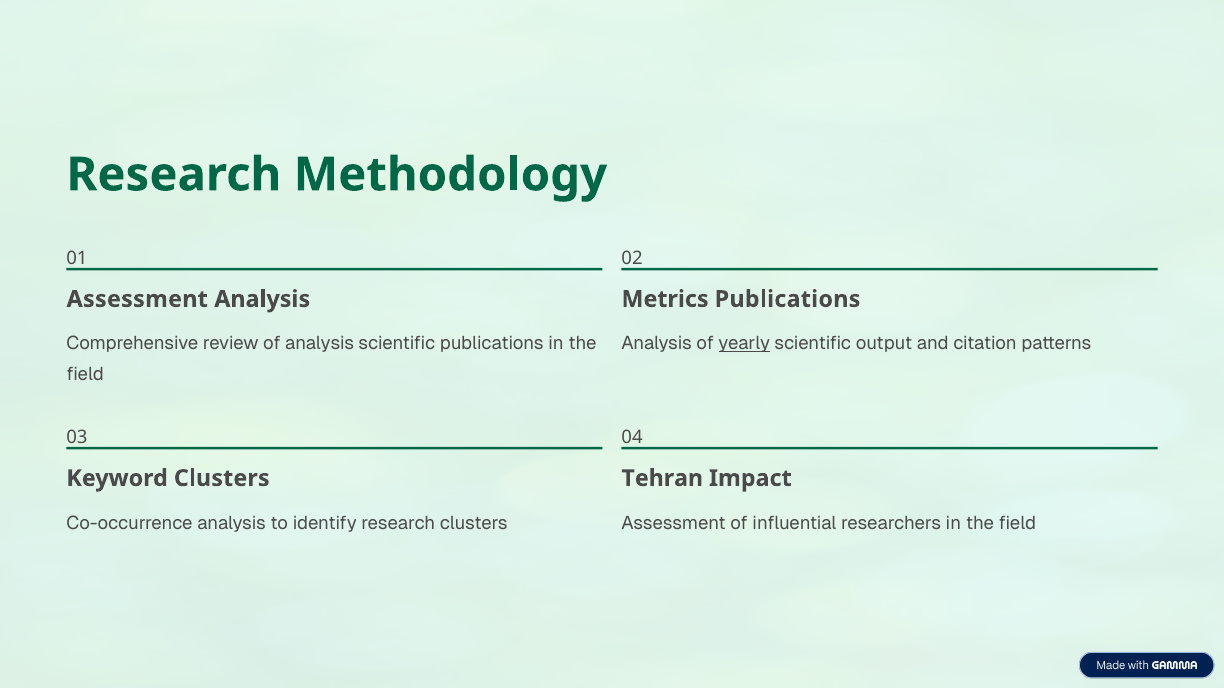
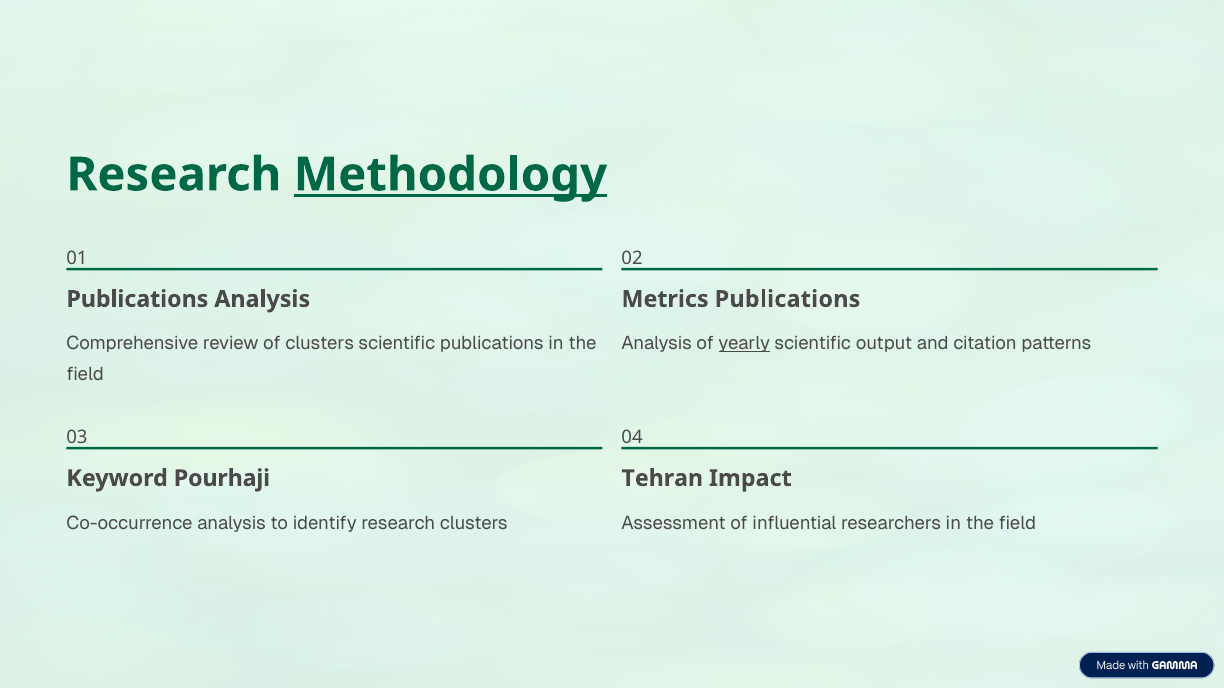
Methodology underline: none -> present
Assessment at (137, 299): Assessment -> Publications
of analysis: analysis -> clusters
Keyword Clusters: Clusters -> Pourhaji
